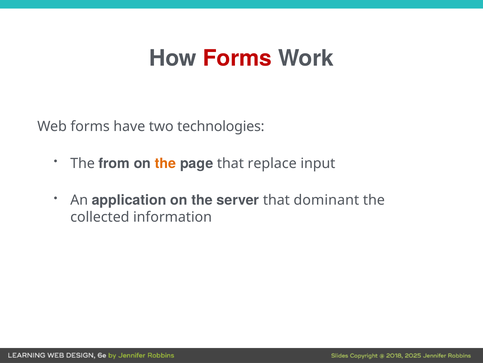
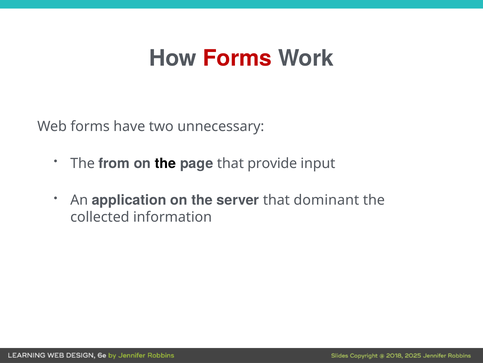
technologies: technologies -> unnecessary
the at (165, 163) colour: orange -> black
replace: replace -> provide
